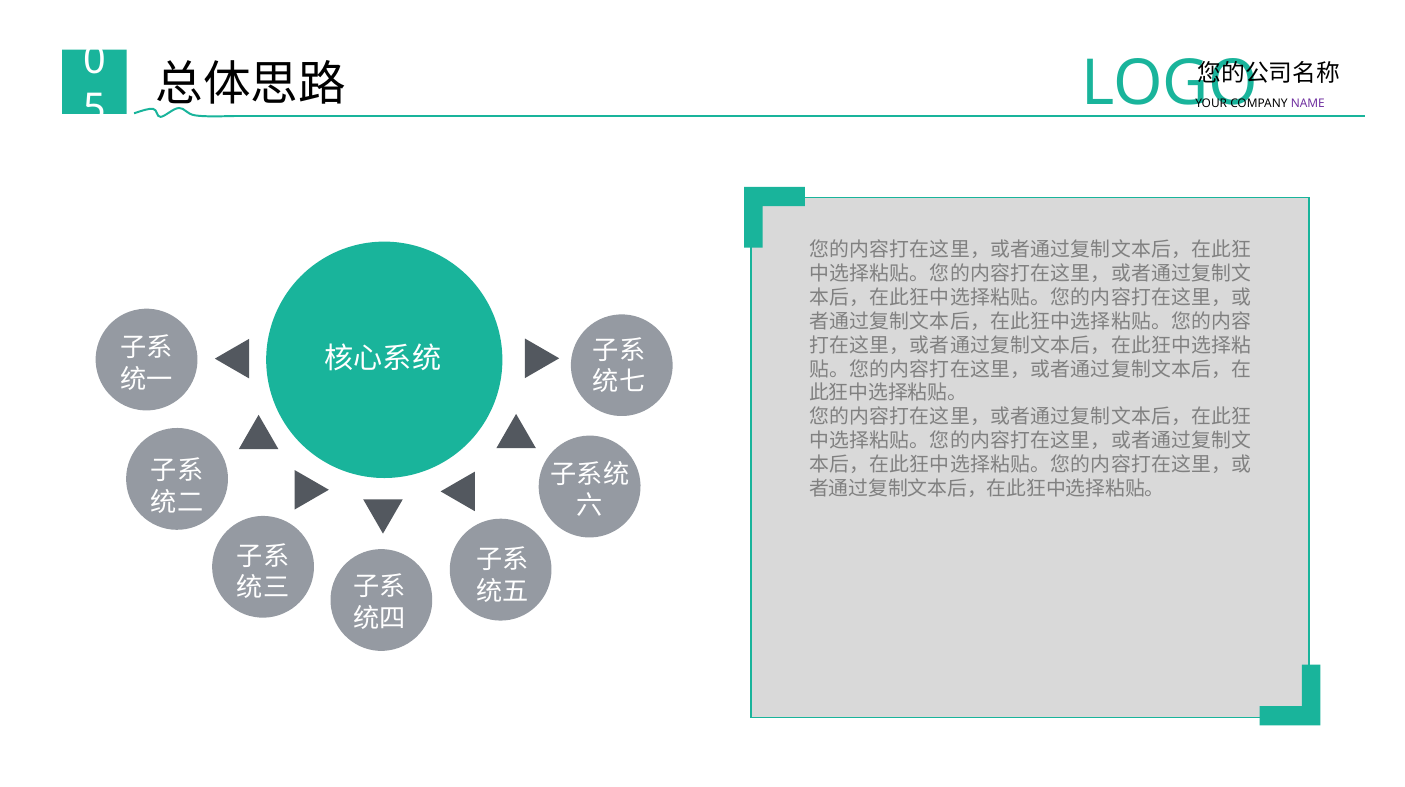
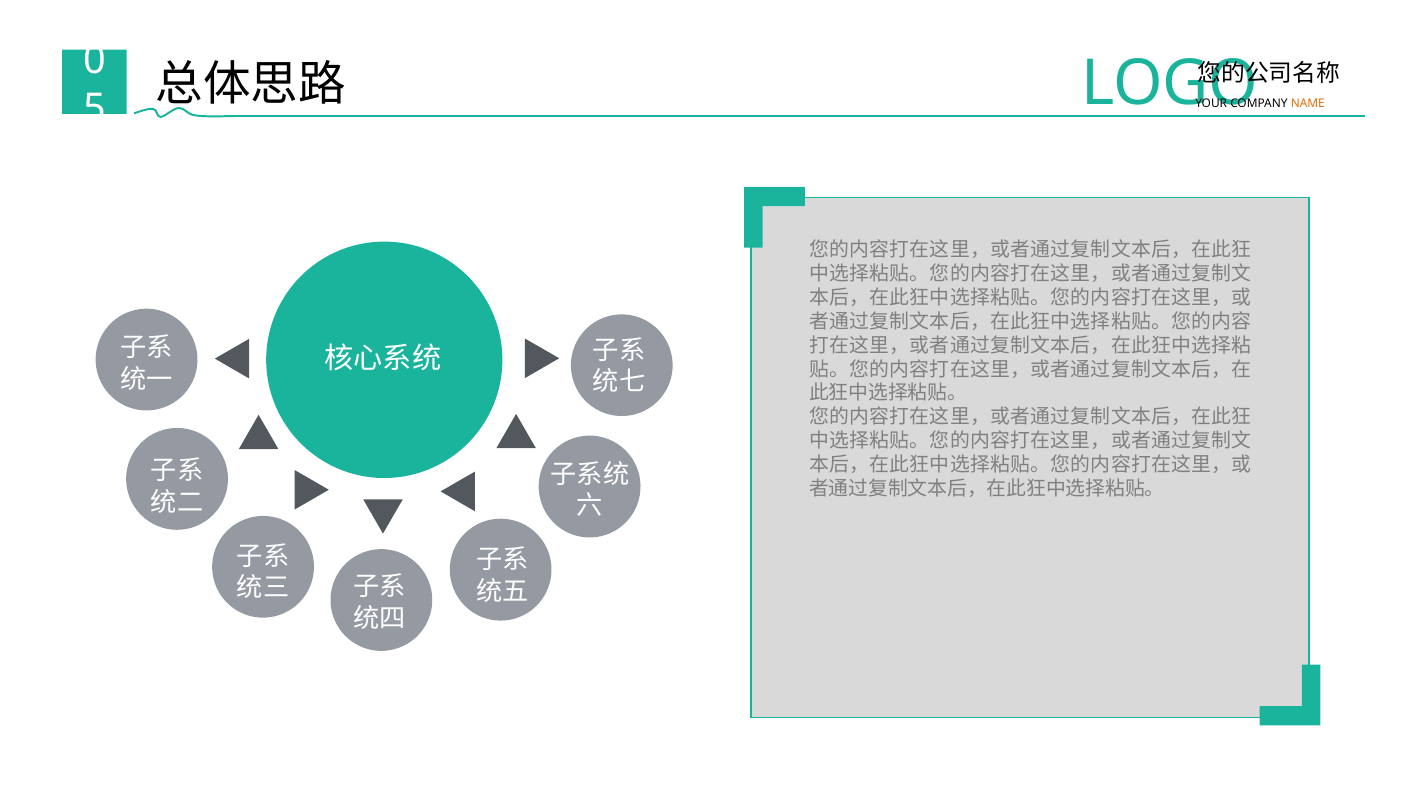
NAME colour: purple -> orange
